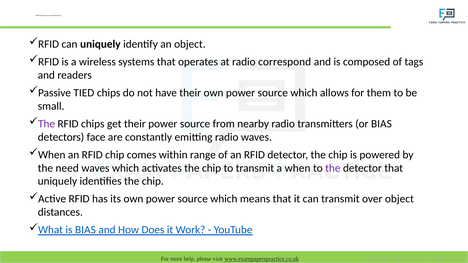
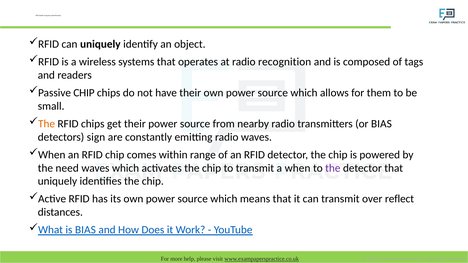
correspond: correspond -> recognition
Passive TIED: TIED -> CHIP
The at (47, 124) colour: purple -> orange
face: face -> sign
over object: object -> reflect
